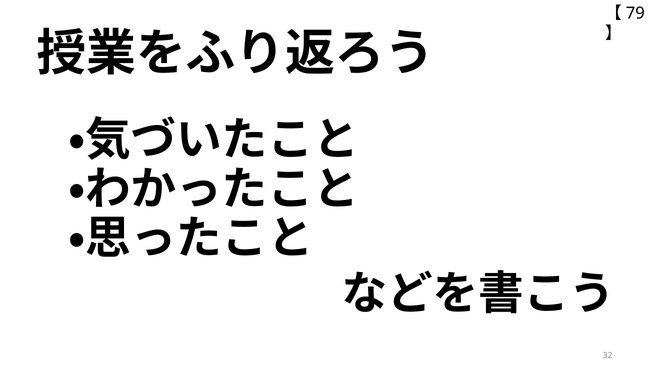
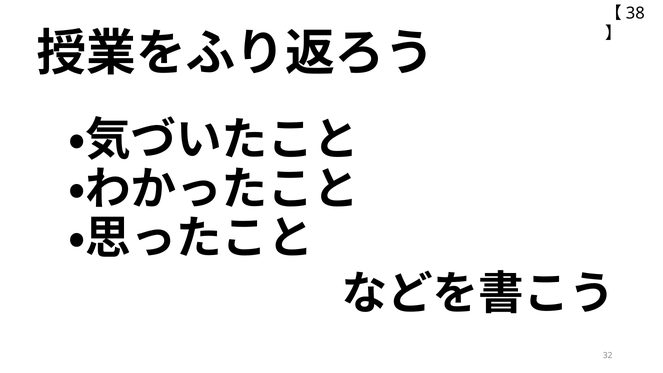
79: 79 -> 38
